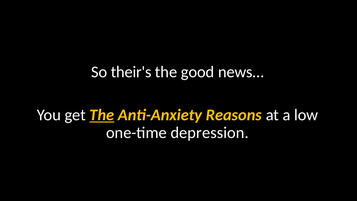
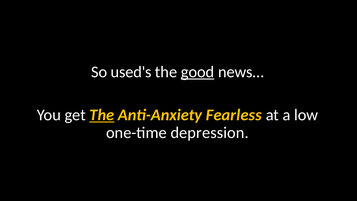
their's: their's -> used's
good underline: none -> present
Reasons: Reasons -> Fearless
